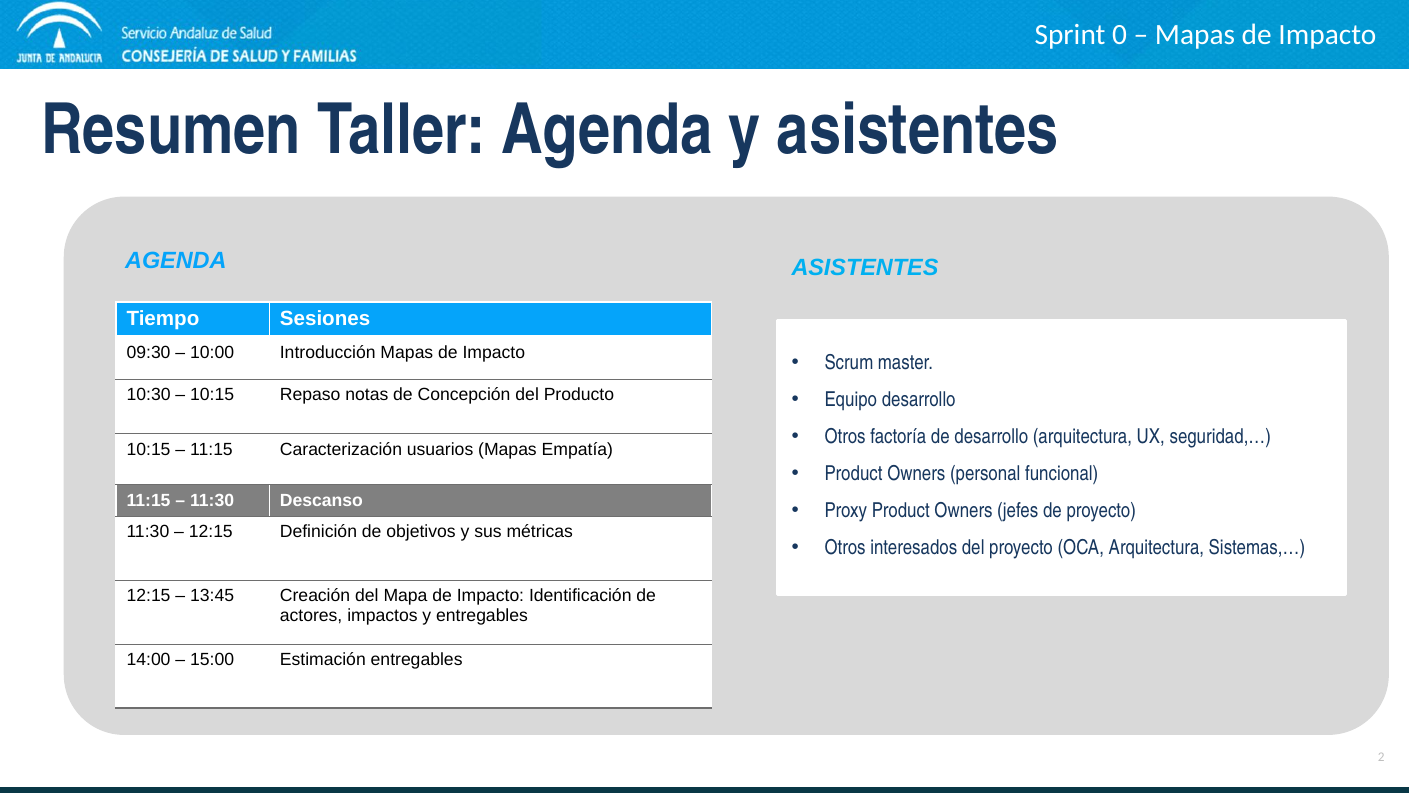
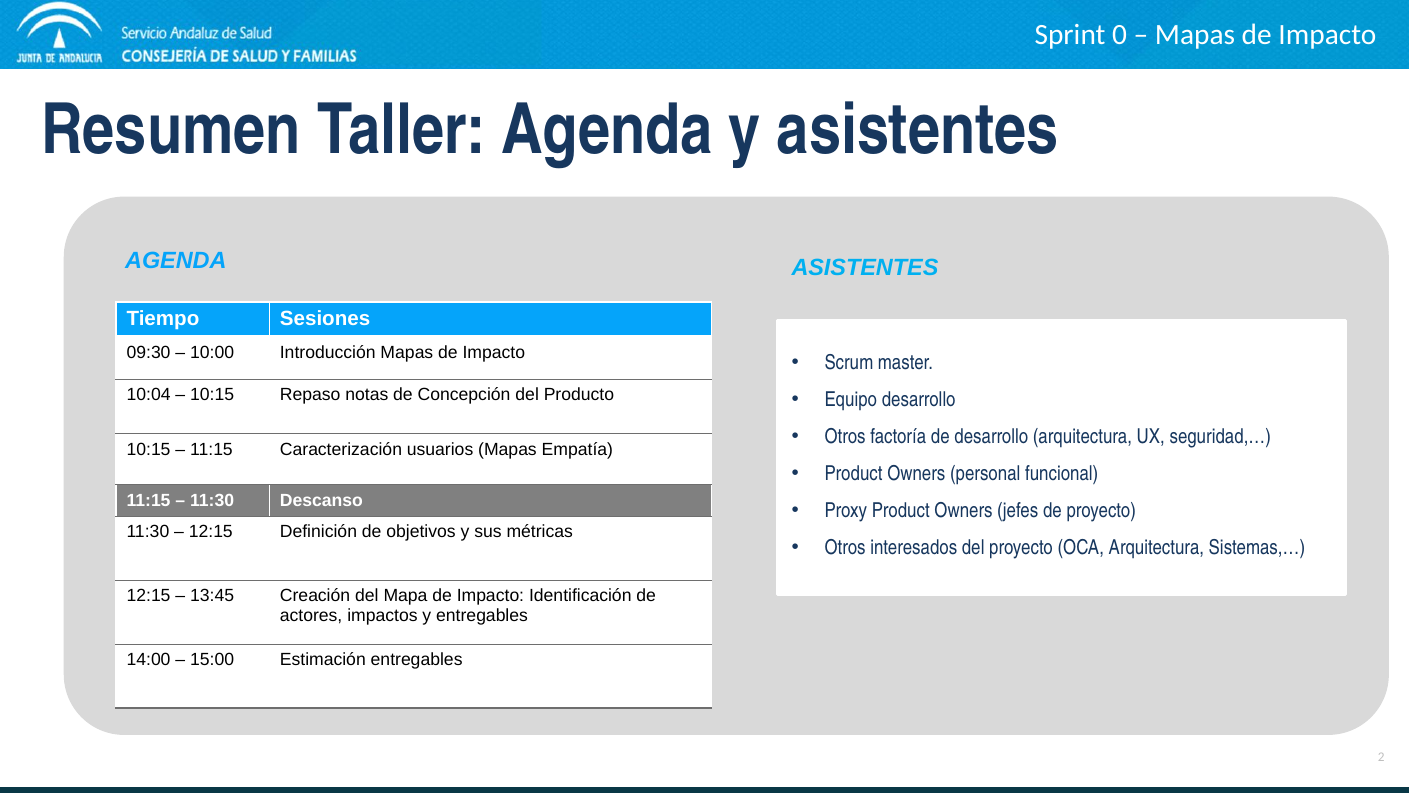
10:30: 10:30 -> 10:04
